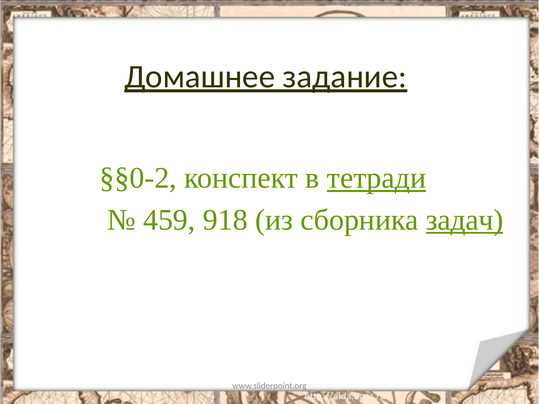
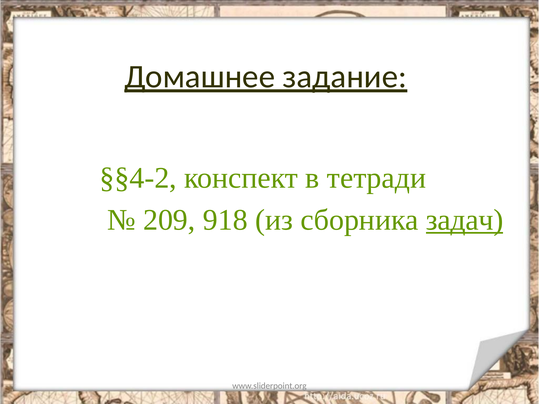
§§0-2: §§0-2 -> §§4-2
тетради underline: present -> none
459: 459 -> 209
